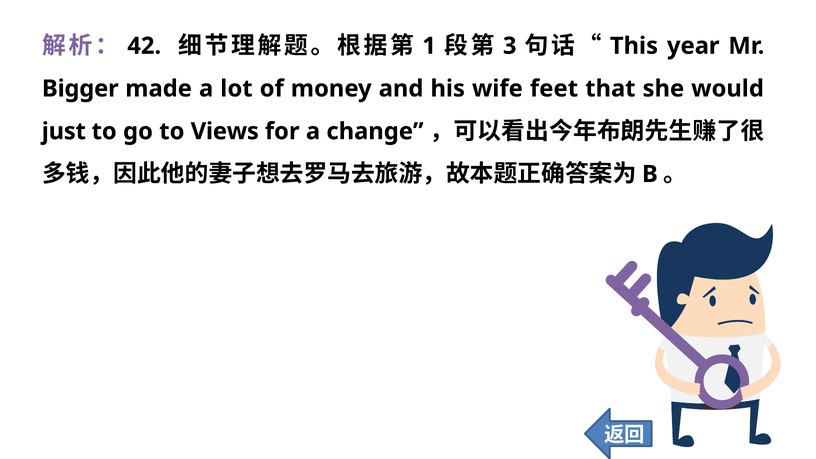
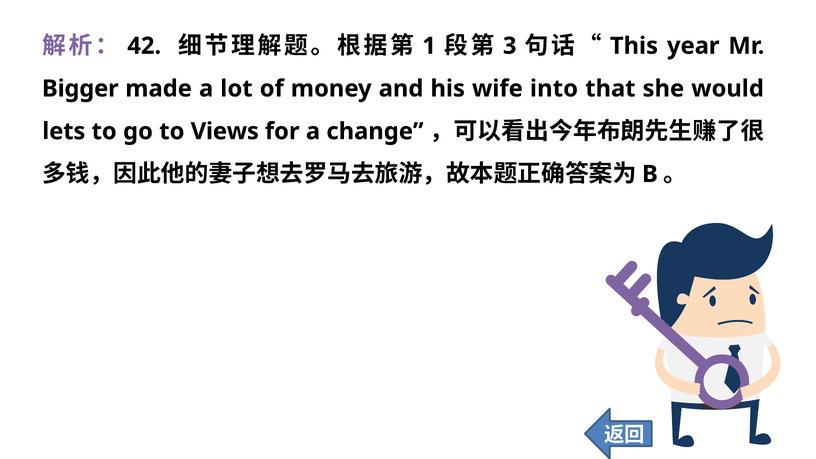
feet: feet -> into
just: just -> lets
